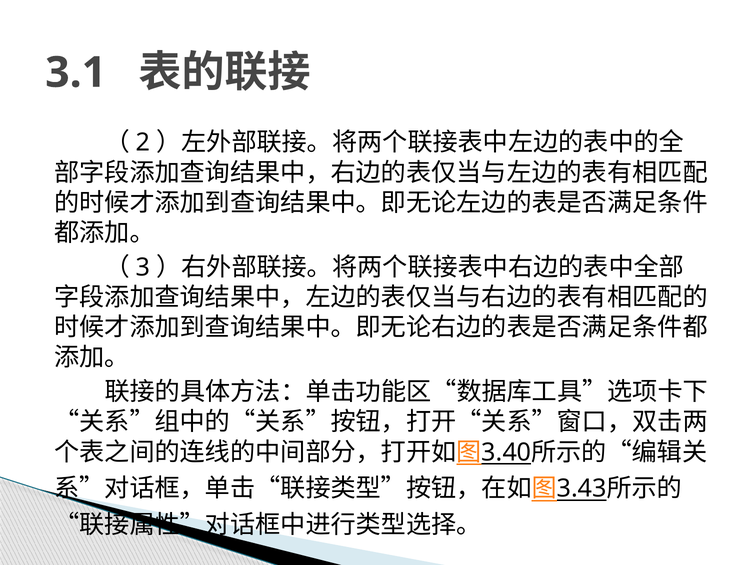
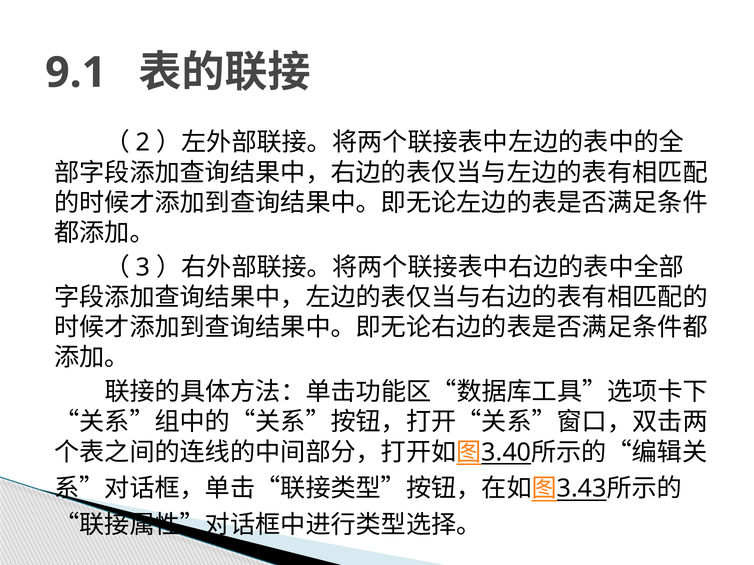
3.1: 3.1 -> 9.1
